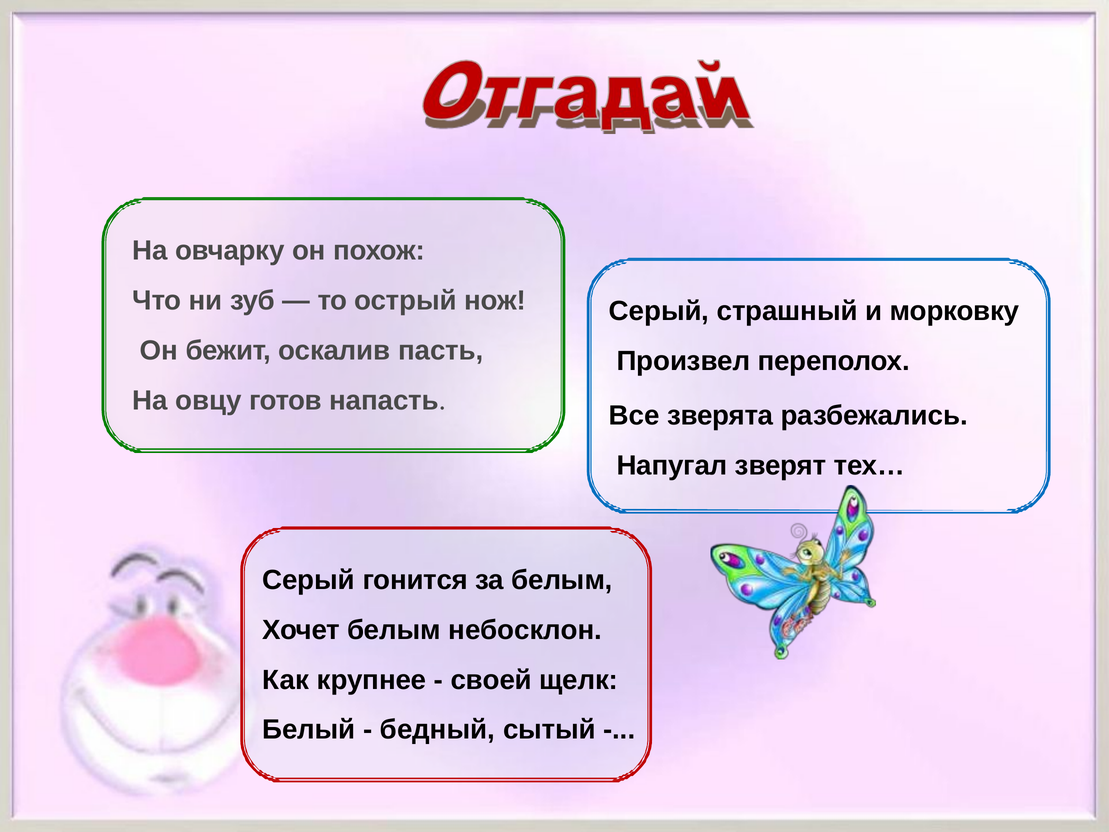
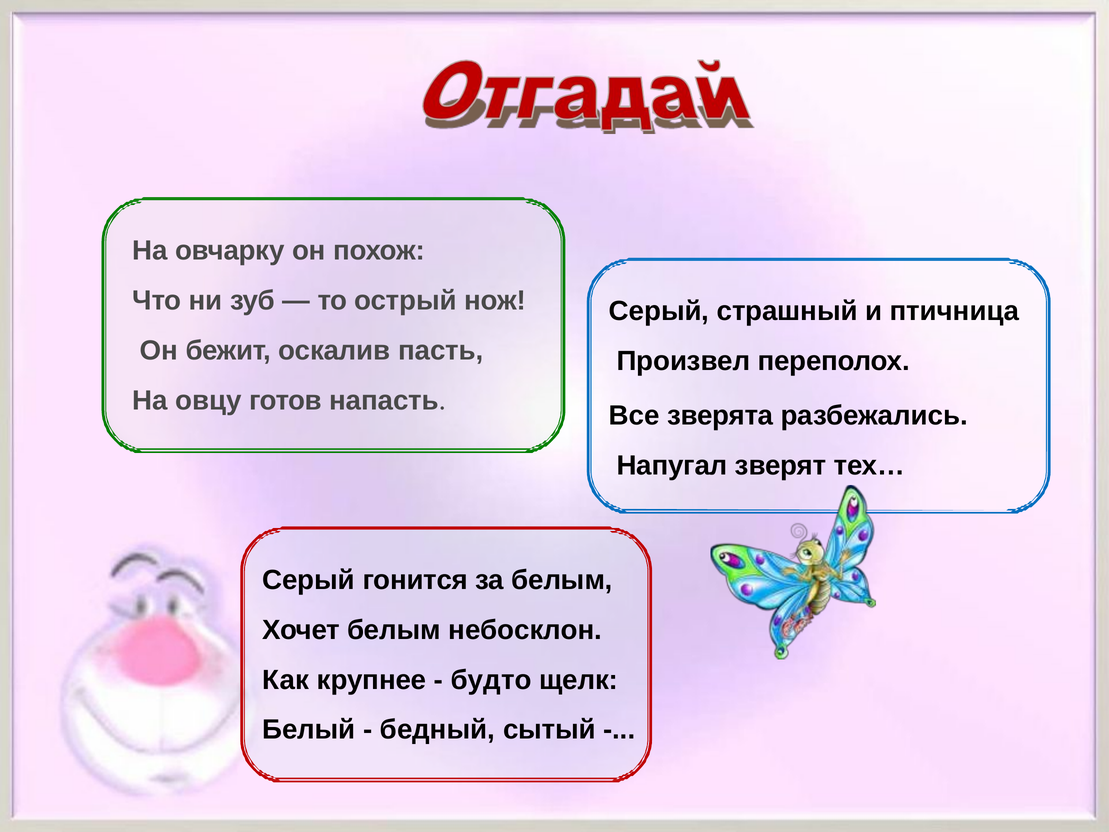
морковку: морковку -> птичница
своей: своей -> будто
